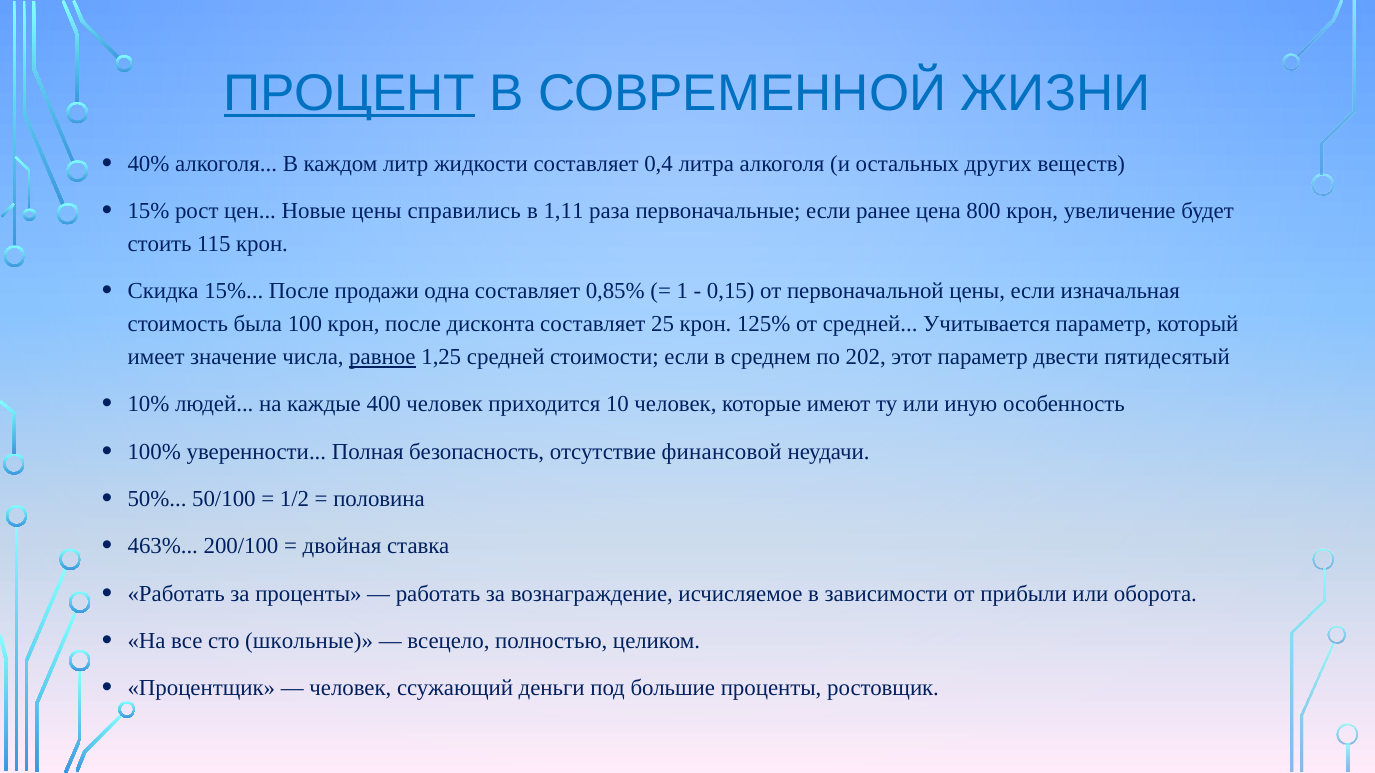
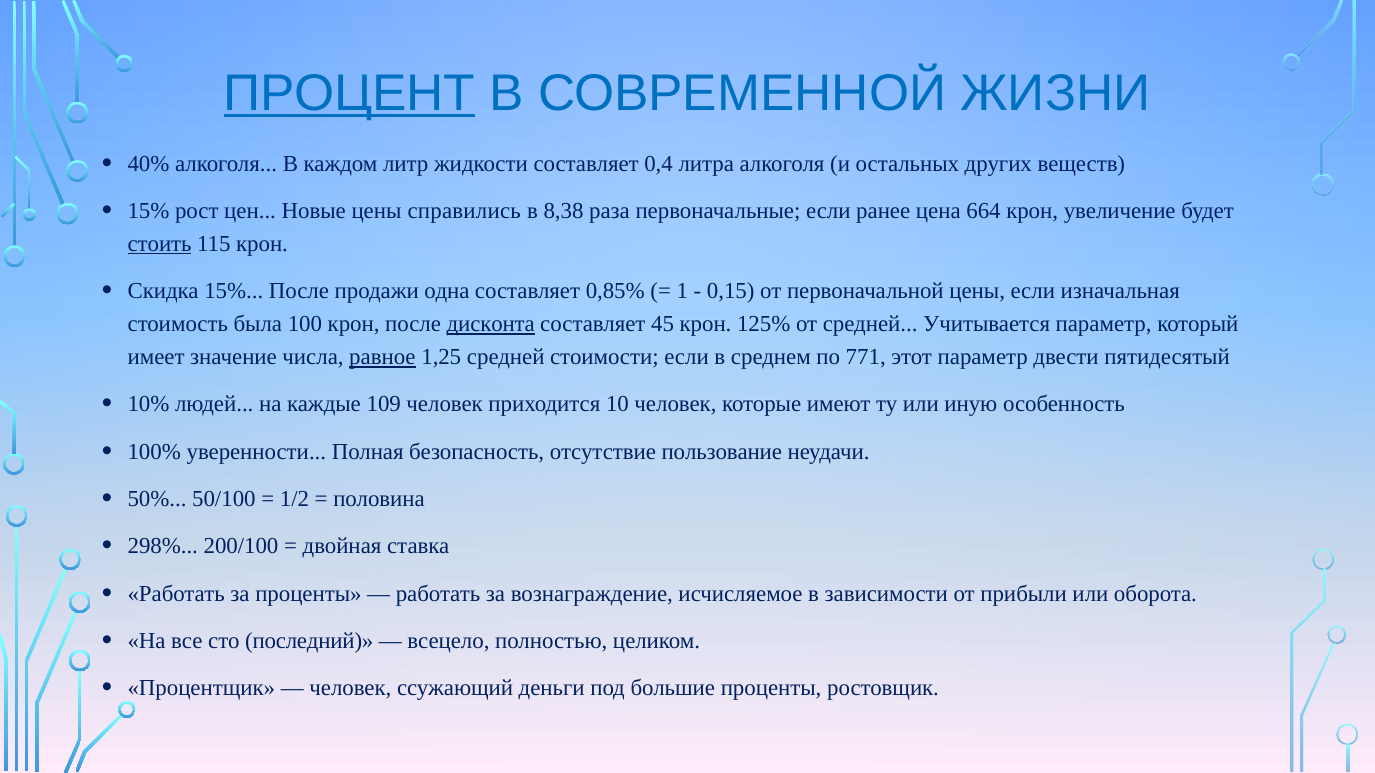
1,11: 1,11 -> 8,38
800: 800 -> 664
стоить underline: none -> present
дисконта underline: none -> present
25: 25 -> 45
202: 202 -> 771
400: 400 -> 109
финансовой: финансовой -> пользование
463%: 463% -> 298%
школьные: школьные -> последний
